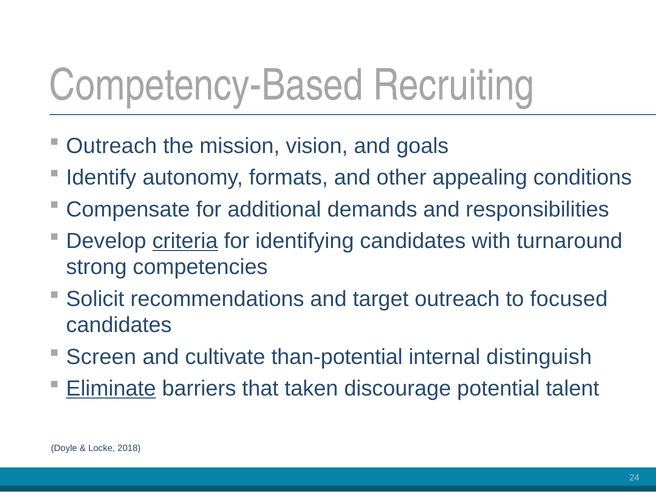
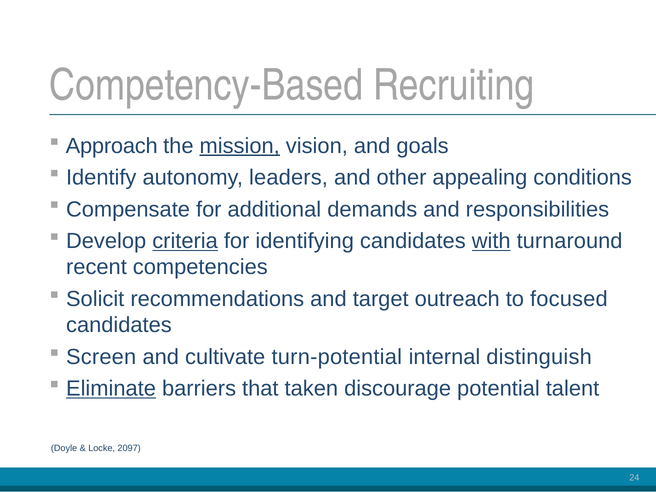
Outreach at (112, 146): Outreach -> Approach
mission underline: none -> present
formats: formats -> leaders
with underline: none -> present
strong: strong -> recent
than-potential: than-potential -> turn-potential
2018: 2018 -> 2097
